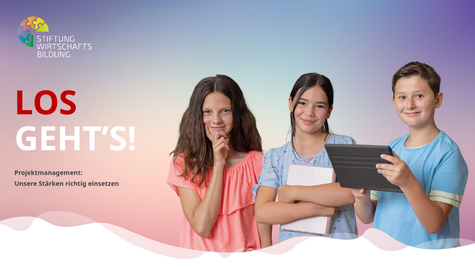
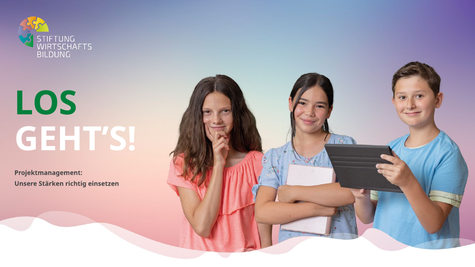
LOS colour: red -> green
